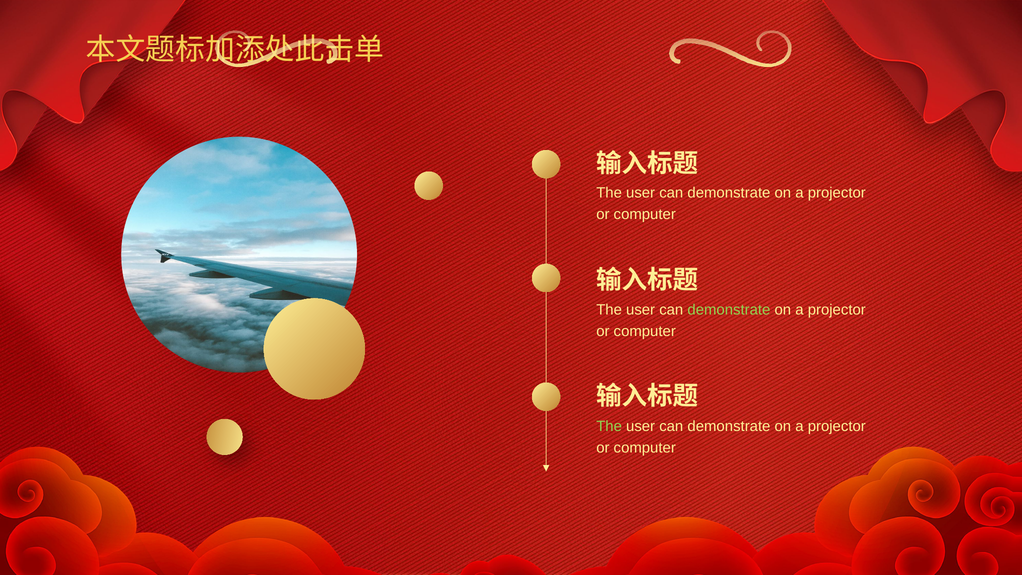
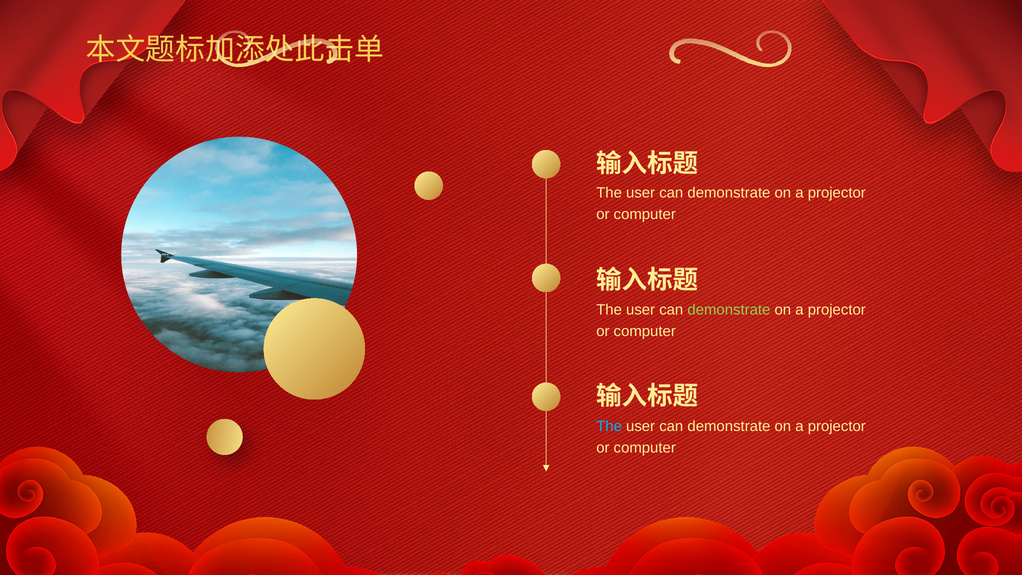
The at (609, 426) colour: light green -> light blue
